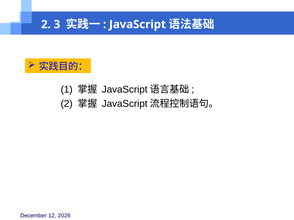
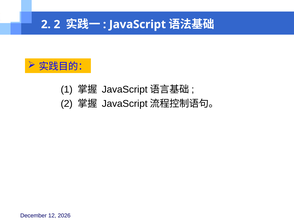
2 3: 3 -> 2
